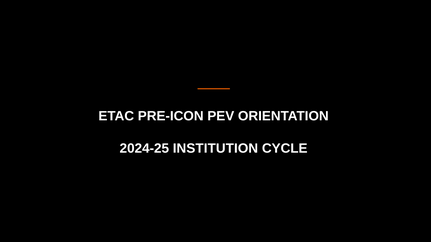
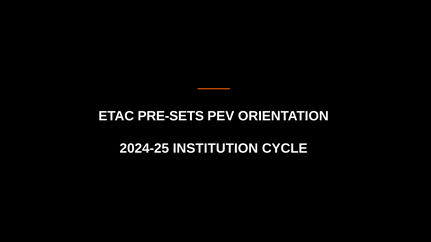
PRE-ICON: PRE-ICON -> PRE-SETS
